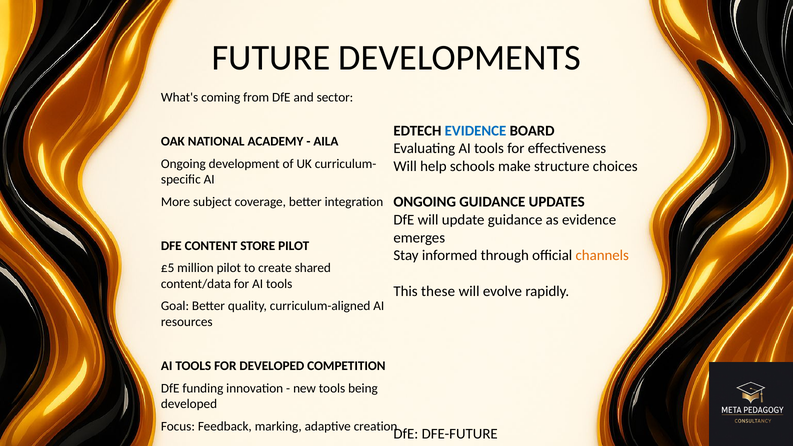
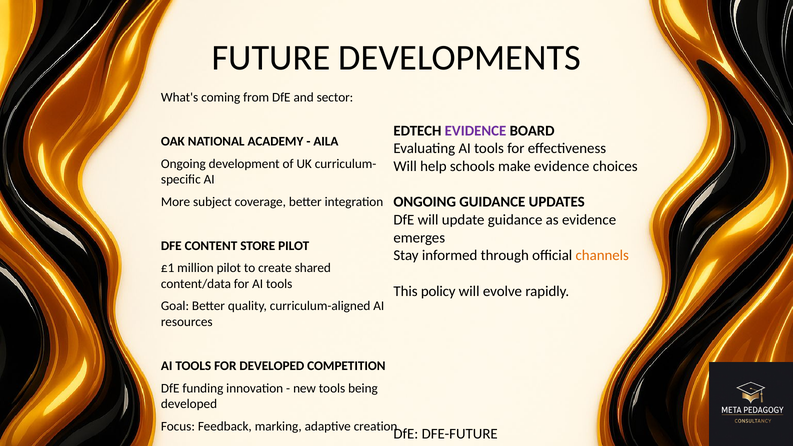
EVIDENCE at (476, 131) colour: blue -> purple
make structure: structure -> evidence
£5: £5 -> £1
these: these -> policy
